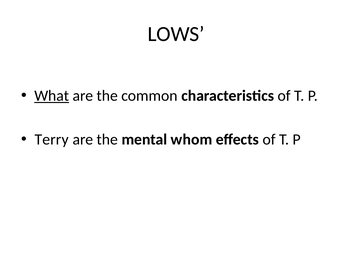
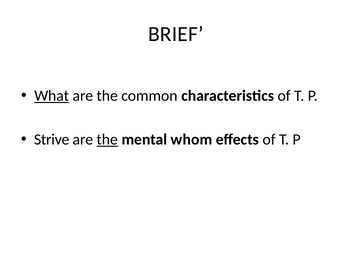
LOWS: LOWS -> BRIEF
Terry: Terry -> Strive
the at (107, 140) underline: none -> present
